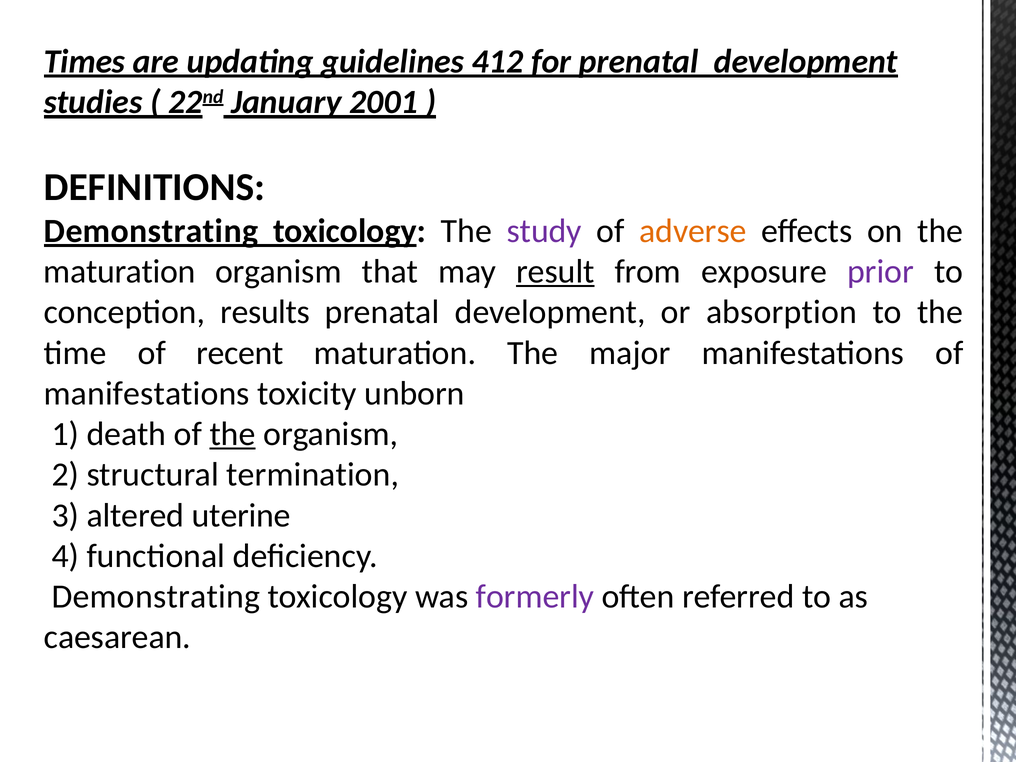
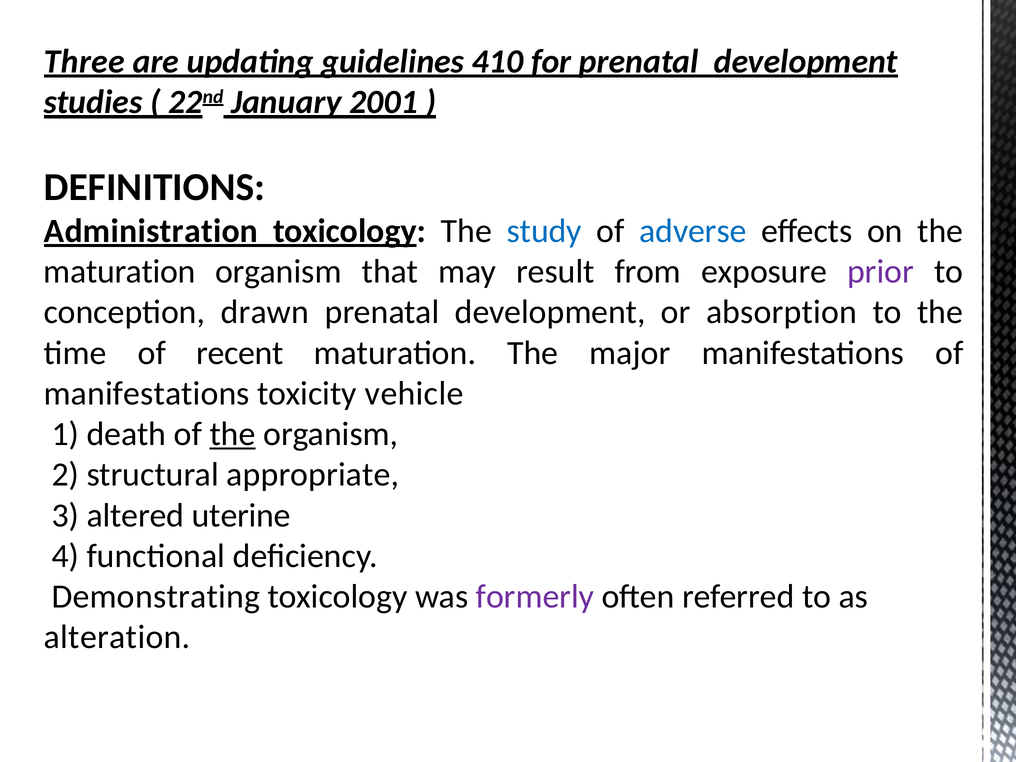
Times: Times -> Three
412: 412 -> 410
Demonstrating at (151, 231): Demonstrating -> Administration
study colour: purple -> blue
adverse colour: orange -> blue
result underline: present -> none
results: results -> drawn
unborn: unborn -> vehicle
termination: termination -> appropriate
caesarean: caesarean -> alteration
